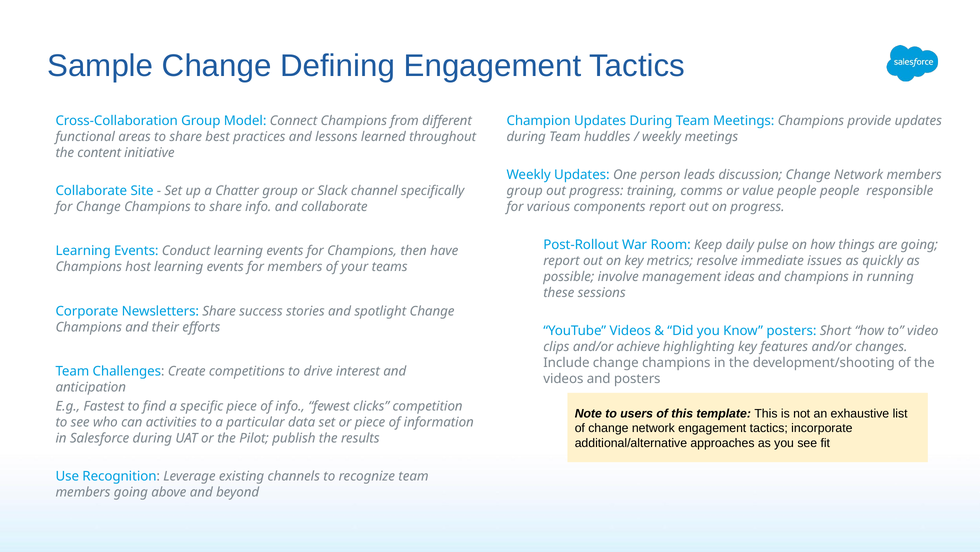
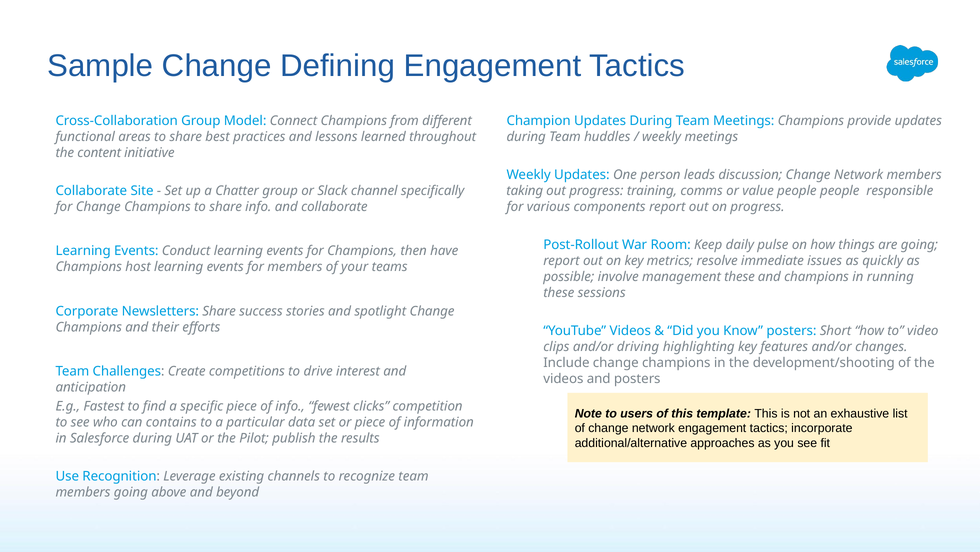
group at (525, 191): group -> taking
management ideas: ideas -> these
achieve: achieve -> driving
activities: activities -> contains
